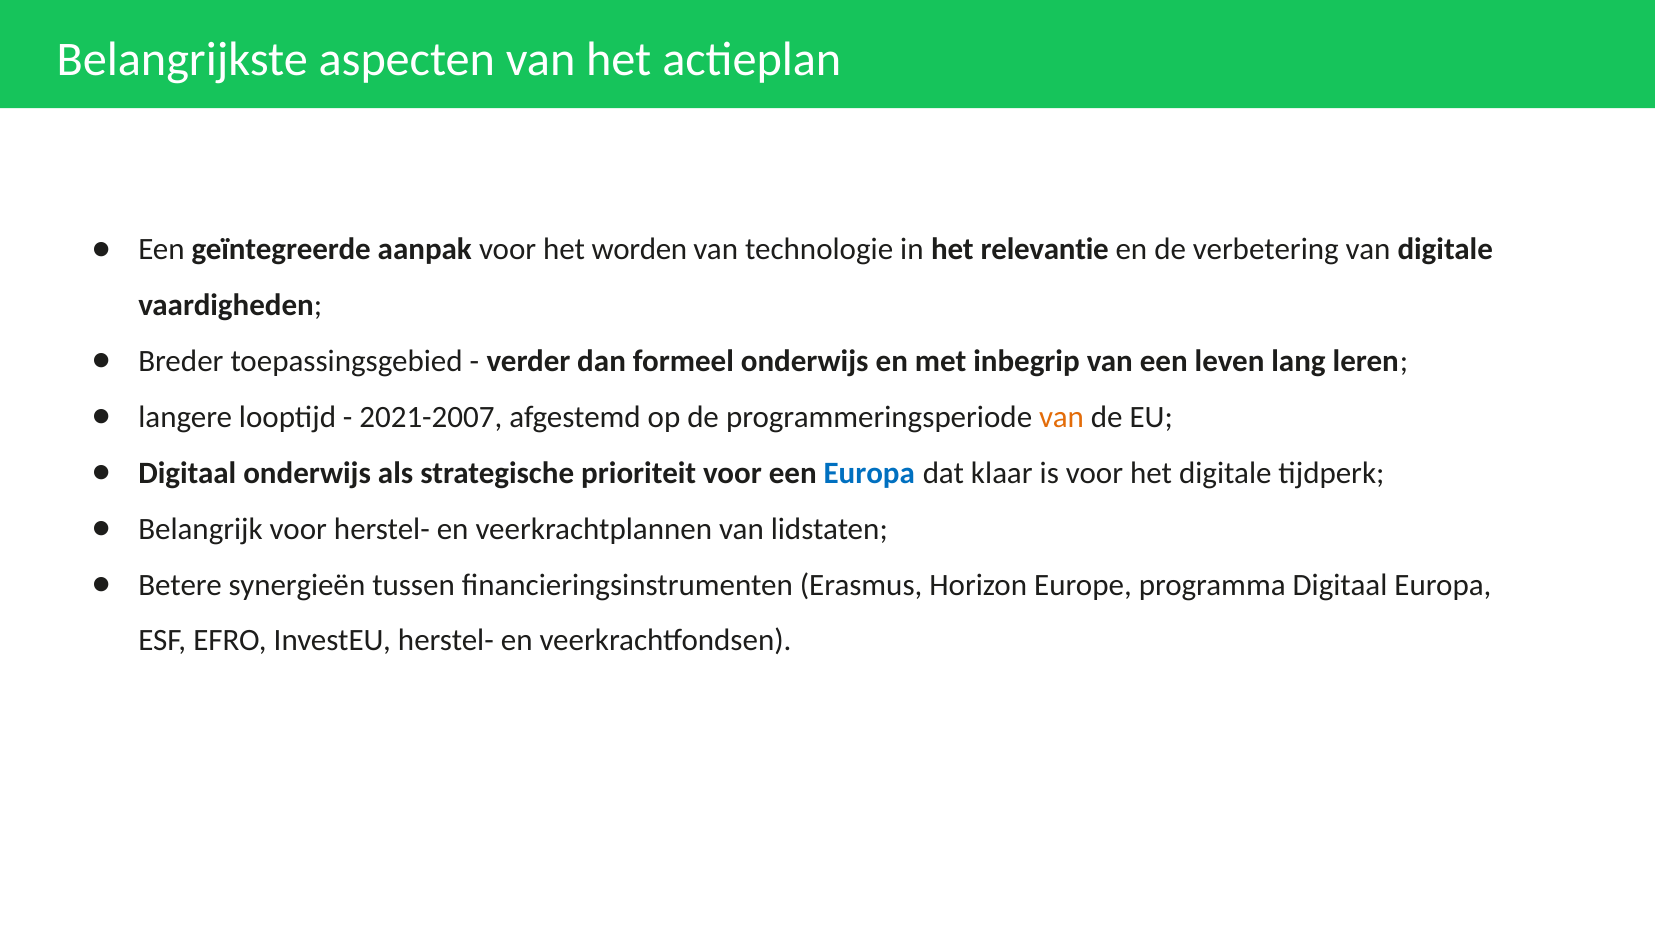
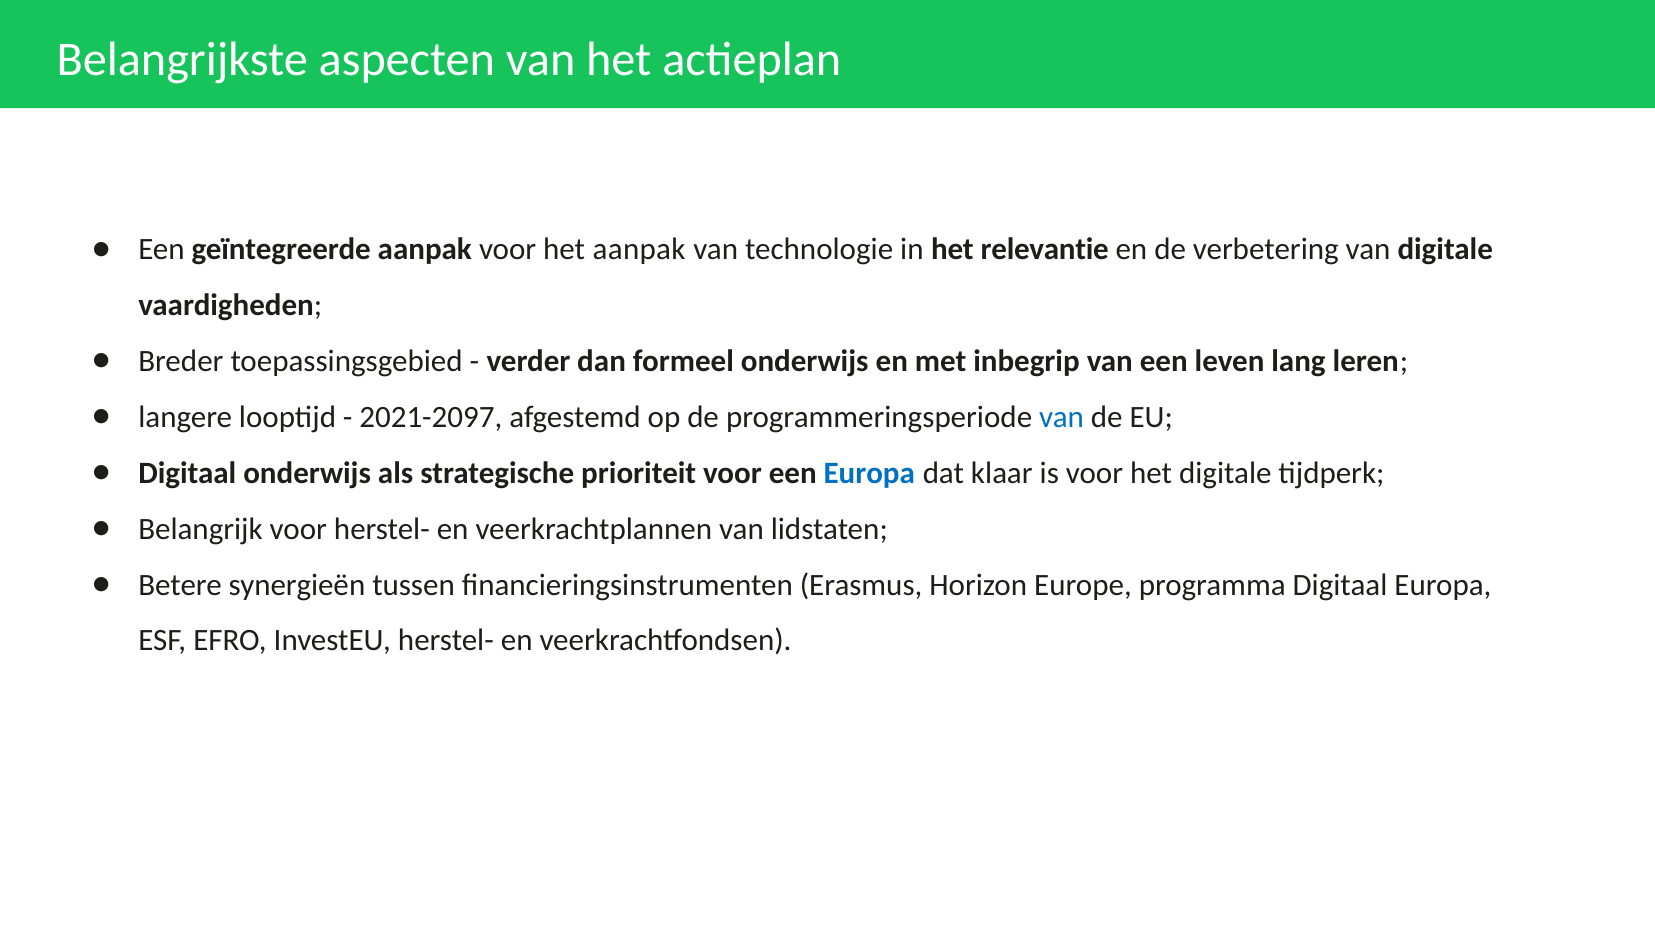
het worden: worden -> aanpak
2021-2007: 2021-2007 -> 2021-2097
van at (1062, 417) colour: orange -> blue
